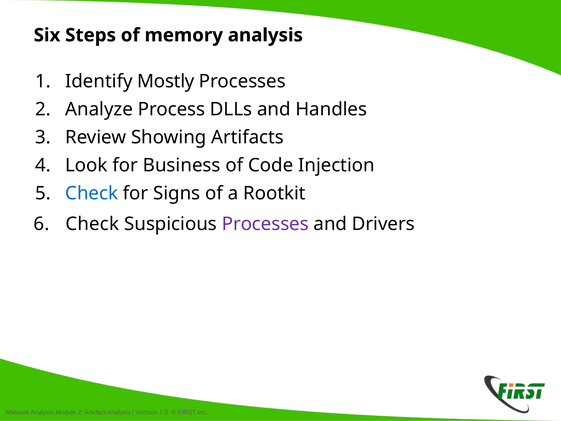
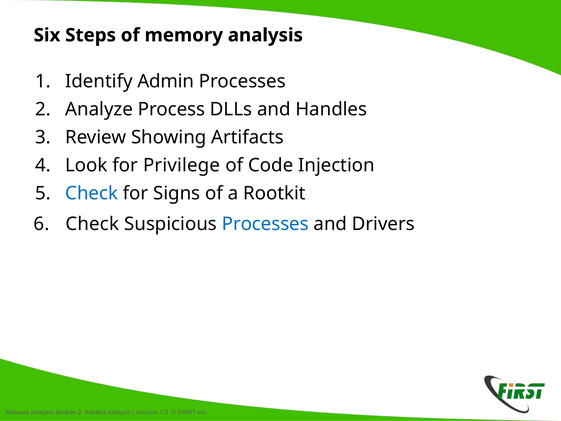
Mostly: Mostly -> Admin
Business: Business -> Privilege
Processes at (265, 224) colour: purple -> blue
